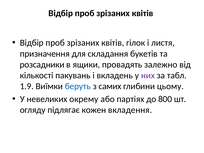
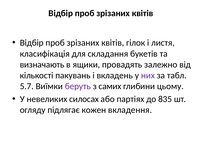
призначення: призначення -> класифікація
розсадники: розсадники -> визначають
1.9: 1.9 -> 5.7
беруть colour: blue -> purple
окрему: окрему -> силосах
800: 800 -> 835
